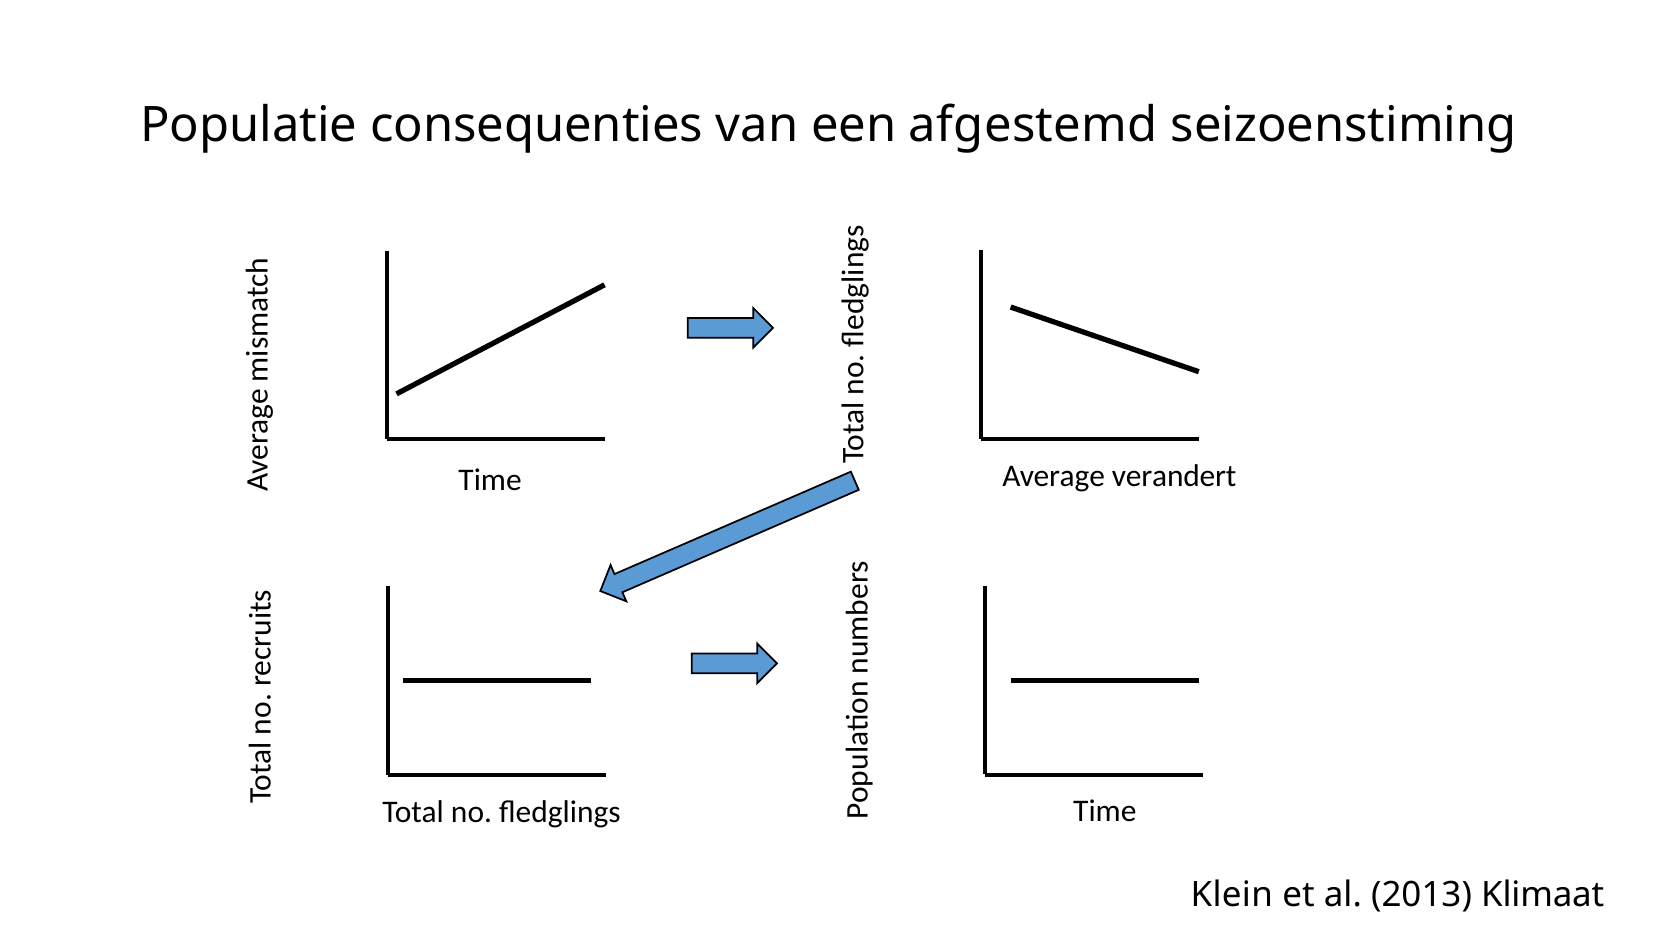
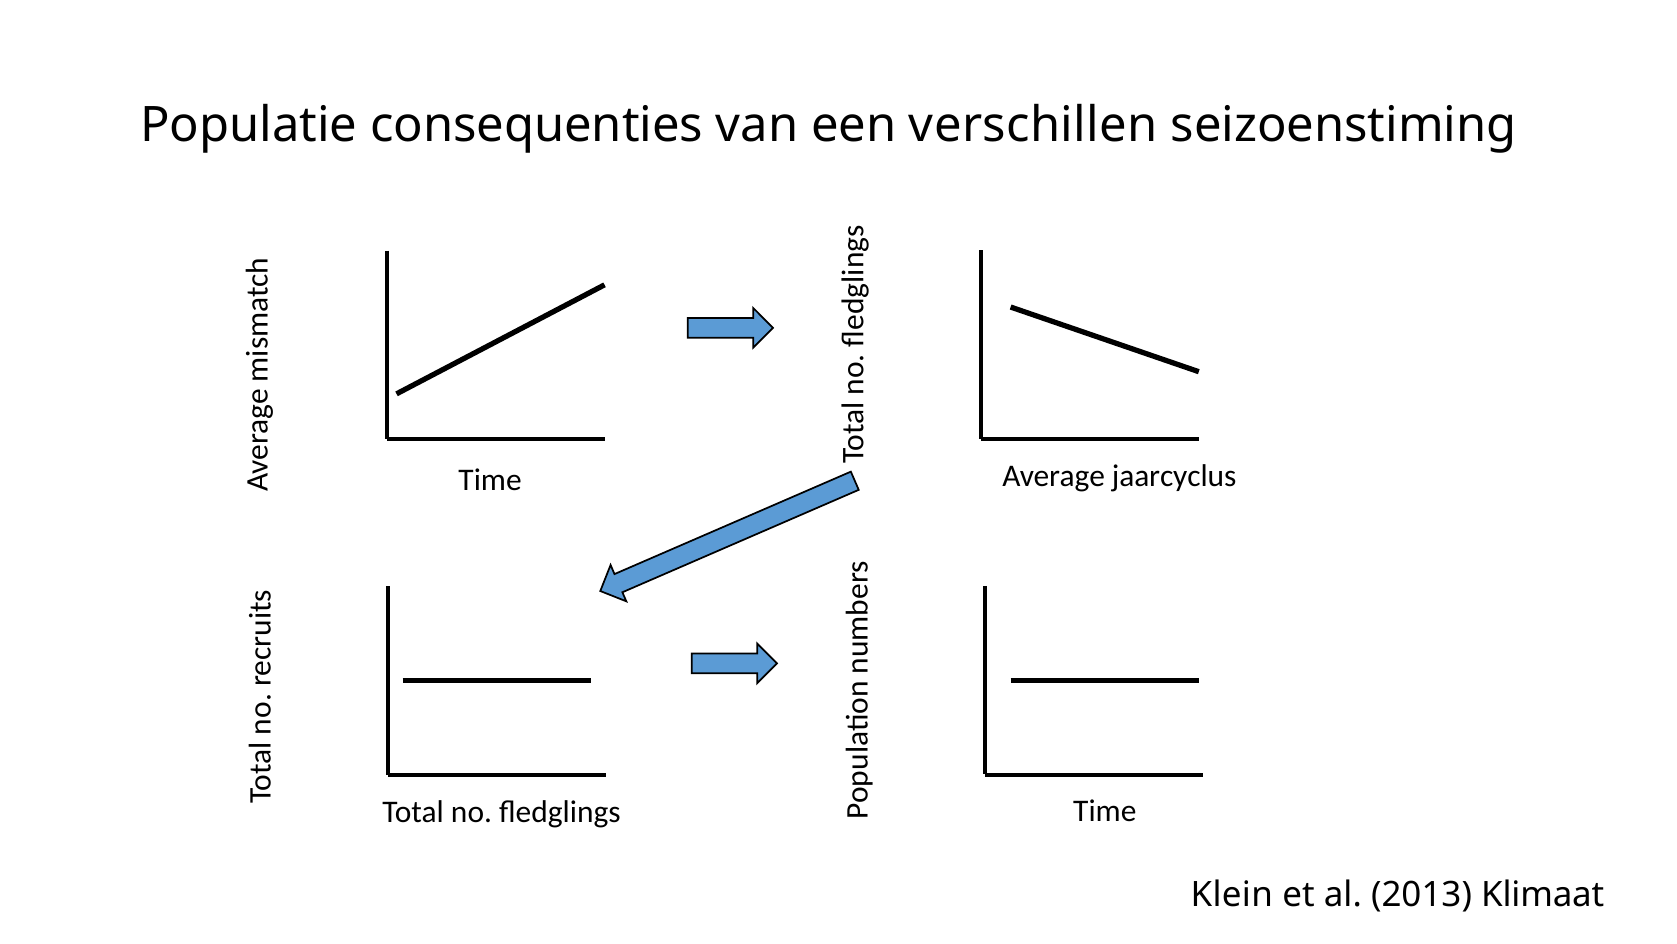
afgestemd: afgestemd -> verschillen
verandert: verandert -> jaarcyclus
